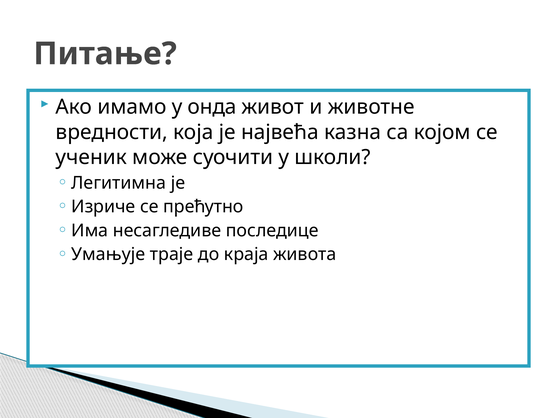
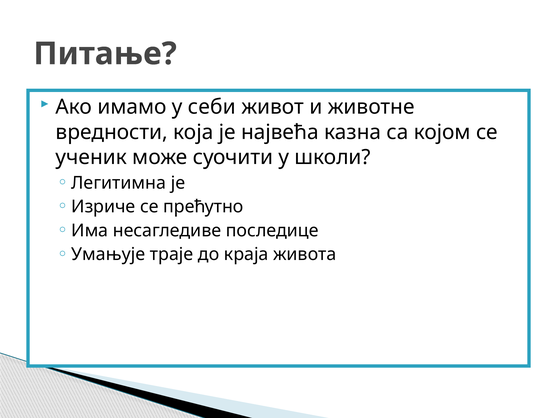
онда: онда -> себи
